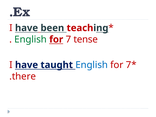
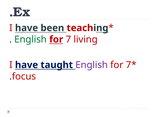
tense: tense -> living
English at (92, 65) colour: blue -> purple
there: there -> focus
